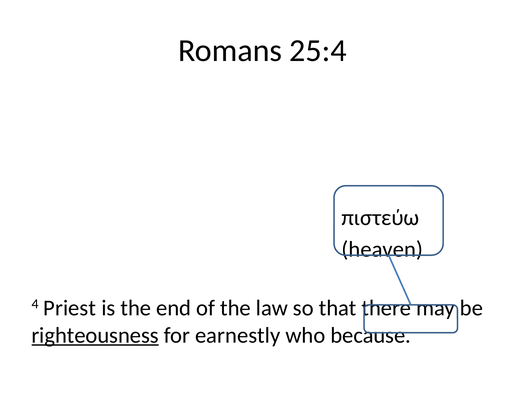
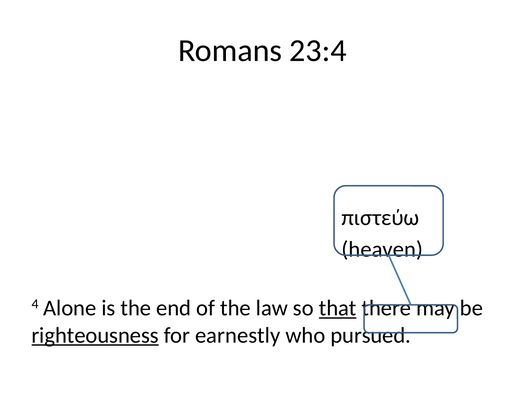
25:4: 25:4 -> 23:4
Priest: Priest -> Alone
that underline: none -> present
because: because -> pursued
